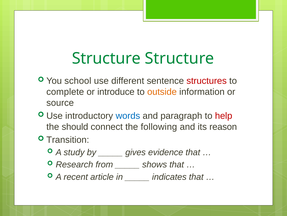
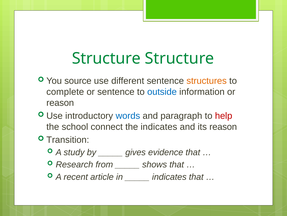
school: school -> source
structures colour: red -> orange
or introduce: introduce -> sentence
outside colour: orange -> blue
source at (60, 102): source -> reason
should: should -> school
the following: following -> indicates
